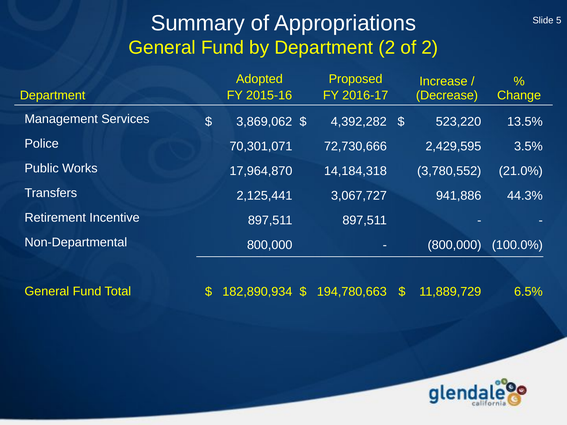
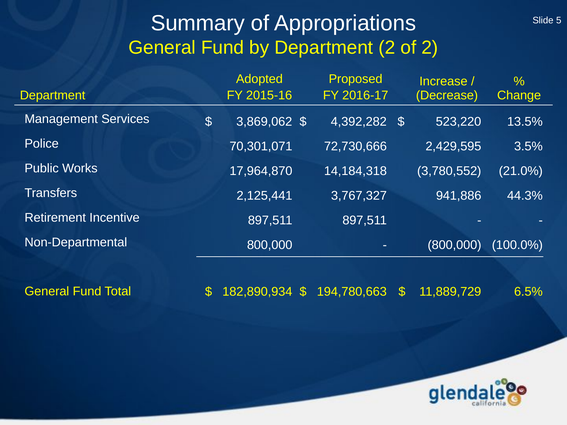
3,067,727: 3,067,727 -> 3,767,327
